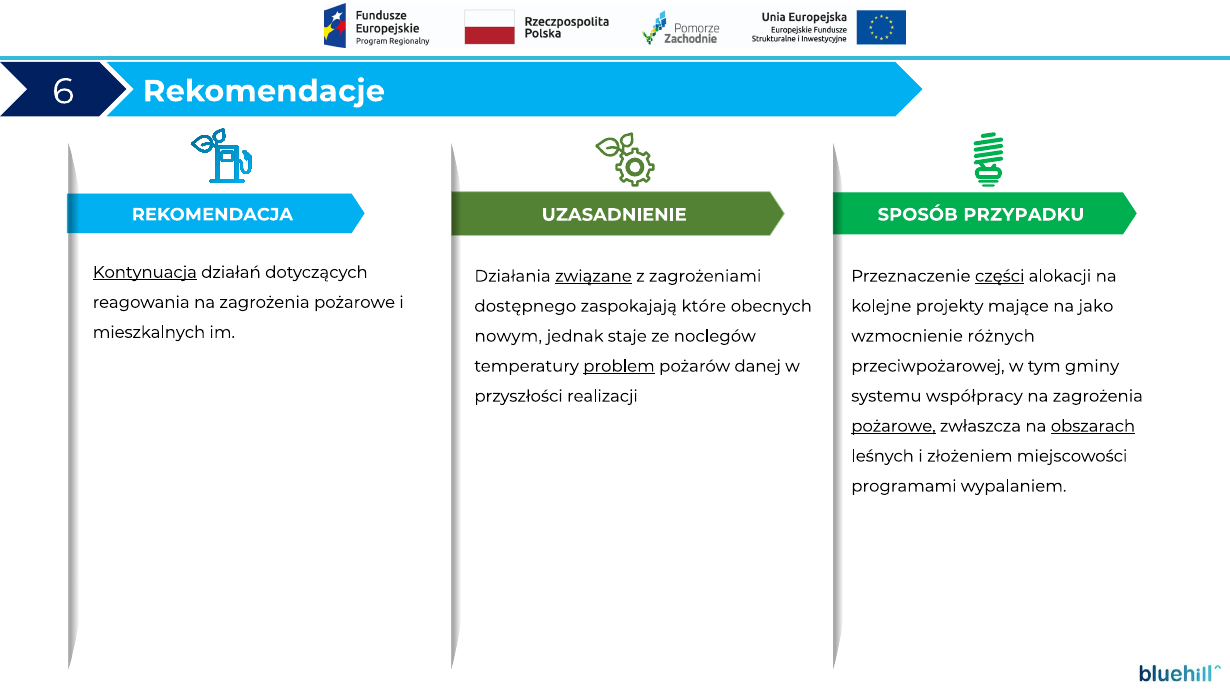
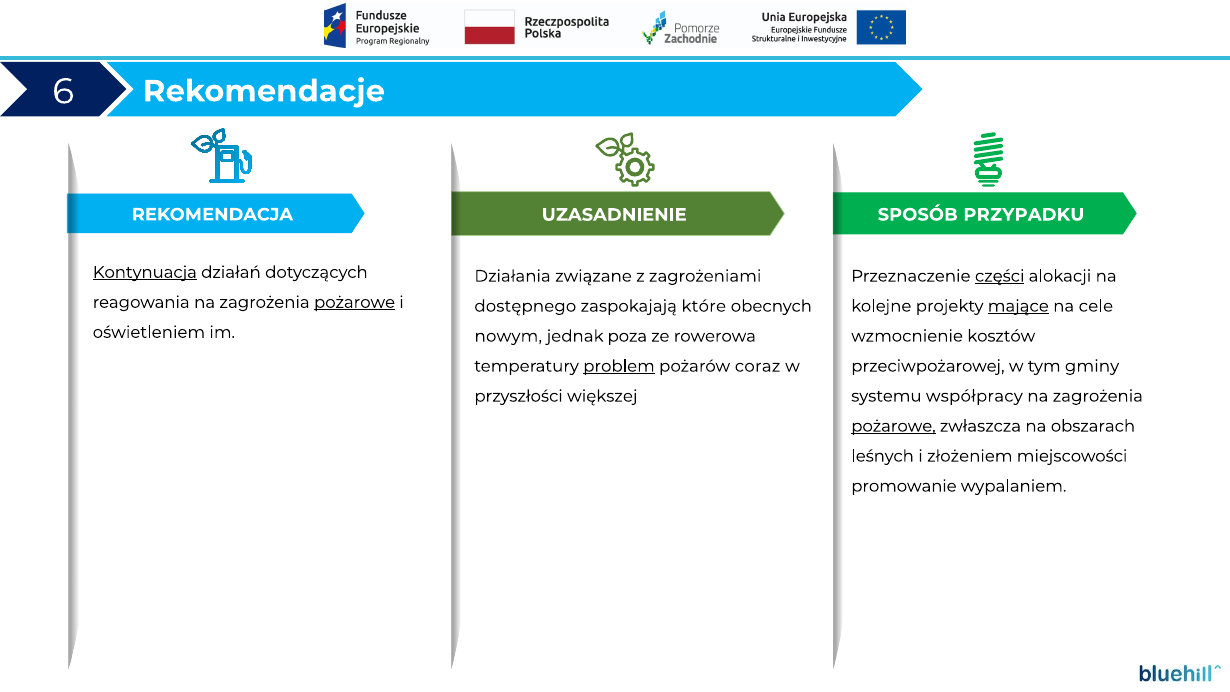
związane underline: present -> none
pożarowe at (355, 302) underline: none -> present
mające underline: none -> present
jako: jako -> cele
mieszkalnych: mieszkalnych -> oświetleniem
staje: staje -> poza
noclegów: noclegów -> rowerowa
różnych: różnych -> kosztów
danej: danej -> coraz
realizacji: realizacji -> większej
obszarach underline: present -> none
programami: programami -> promowanie
